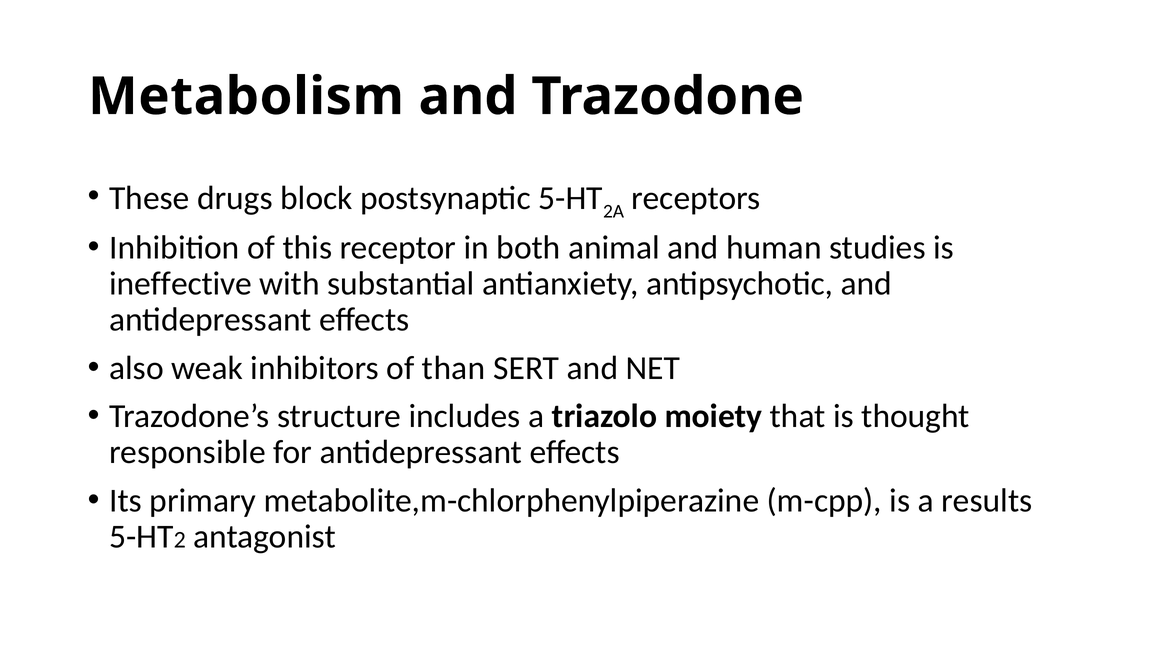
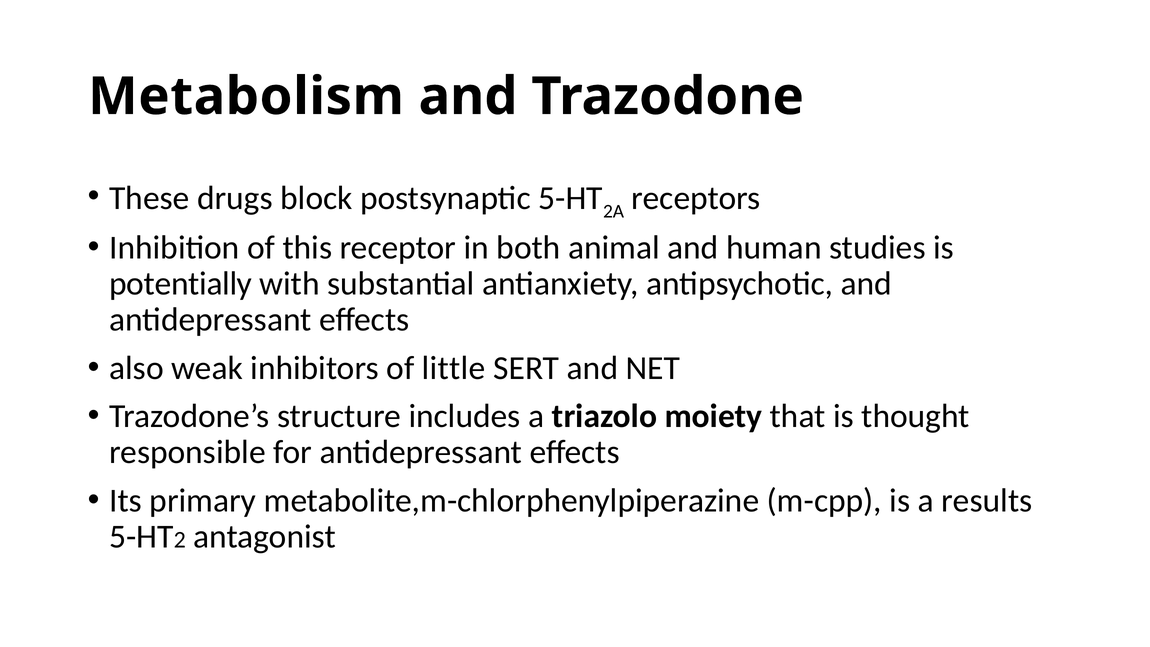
ineffective: ineffective -> potentially
than: than -> little
